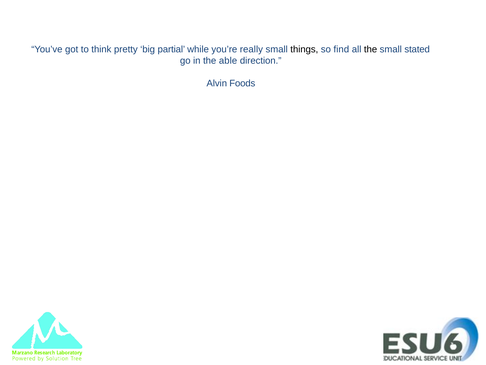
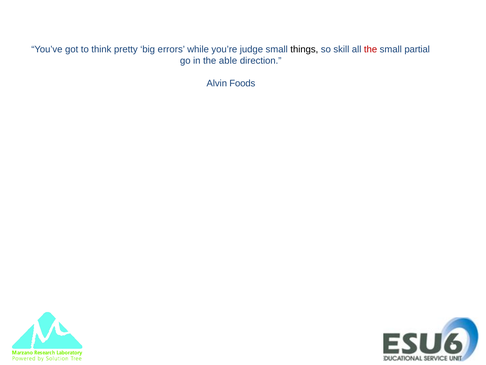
partial: partial -> errors
really: really -> judge
find: find -> skill
the at (371, 49) colour: black -> red
stated: stated -> partial
